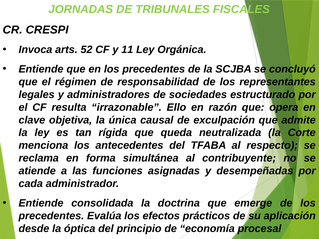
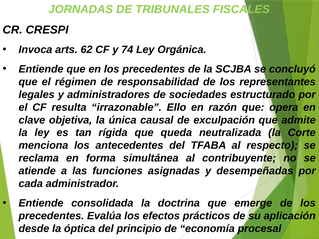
52: 52 -> 62
11: 11 -> 74
